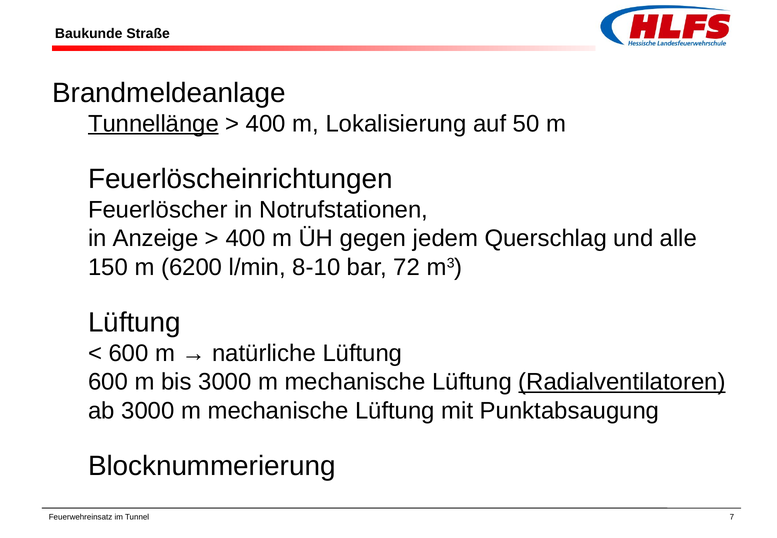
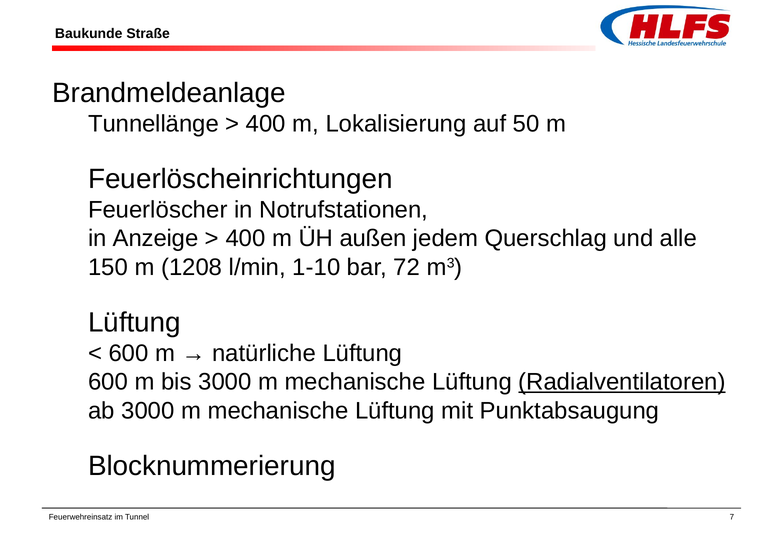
Tunnellänge underline: present -> none
gegen: gegen -> außen
6200: 6200 -> 1208
8-10: 8-10 -> 1-10
